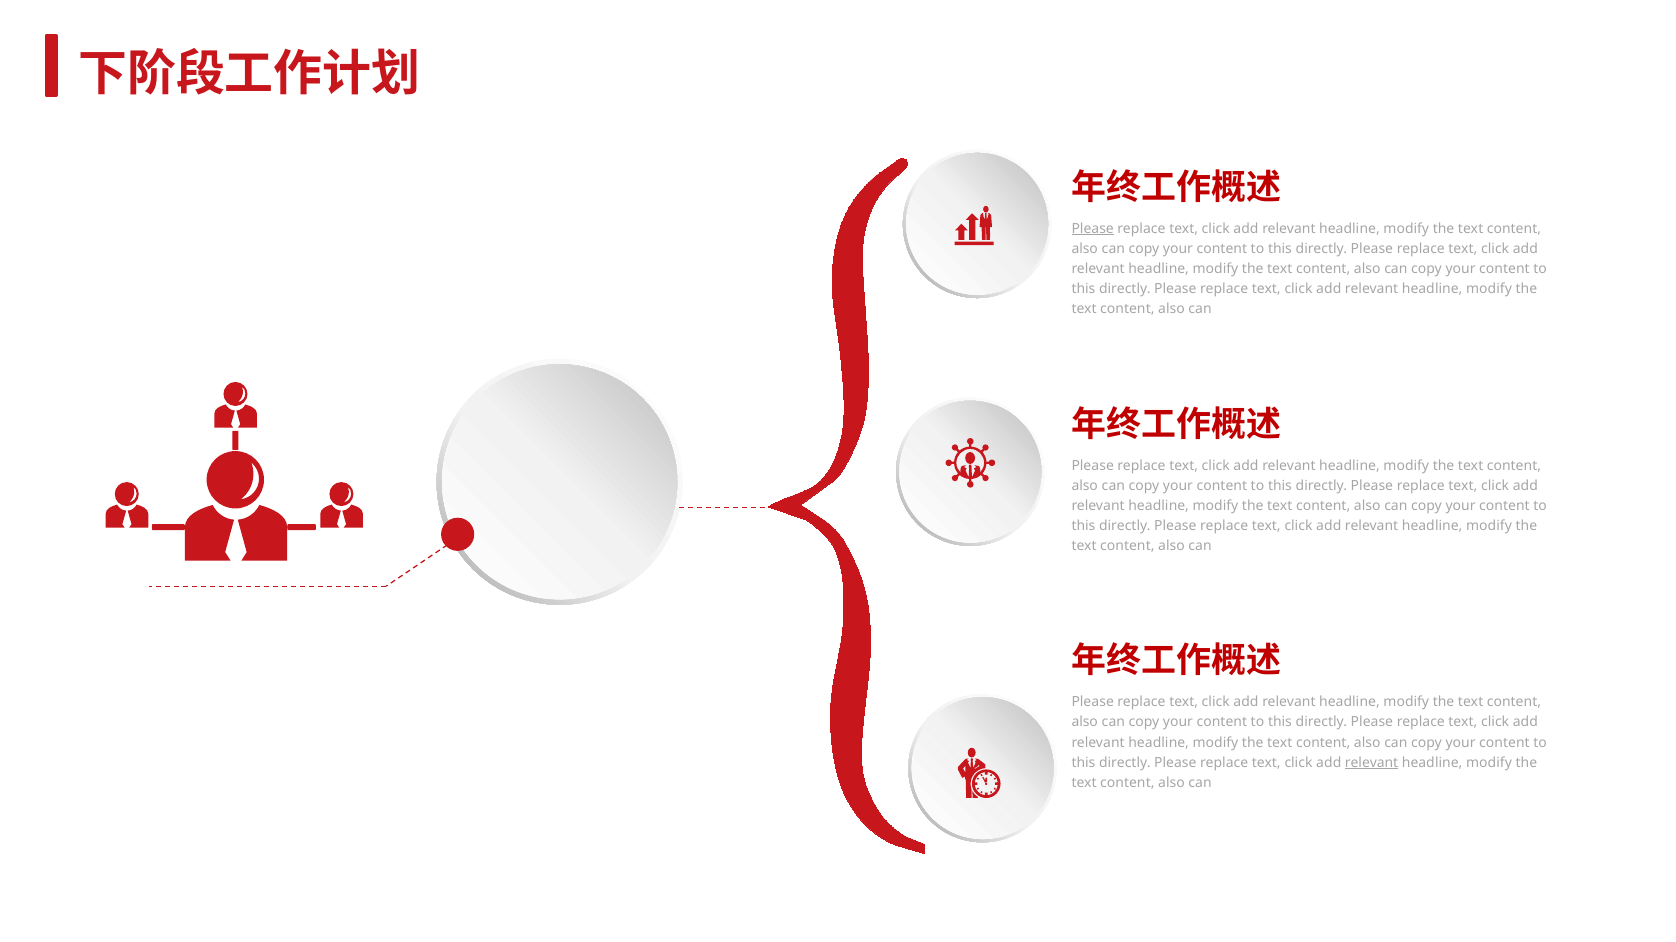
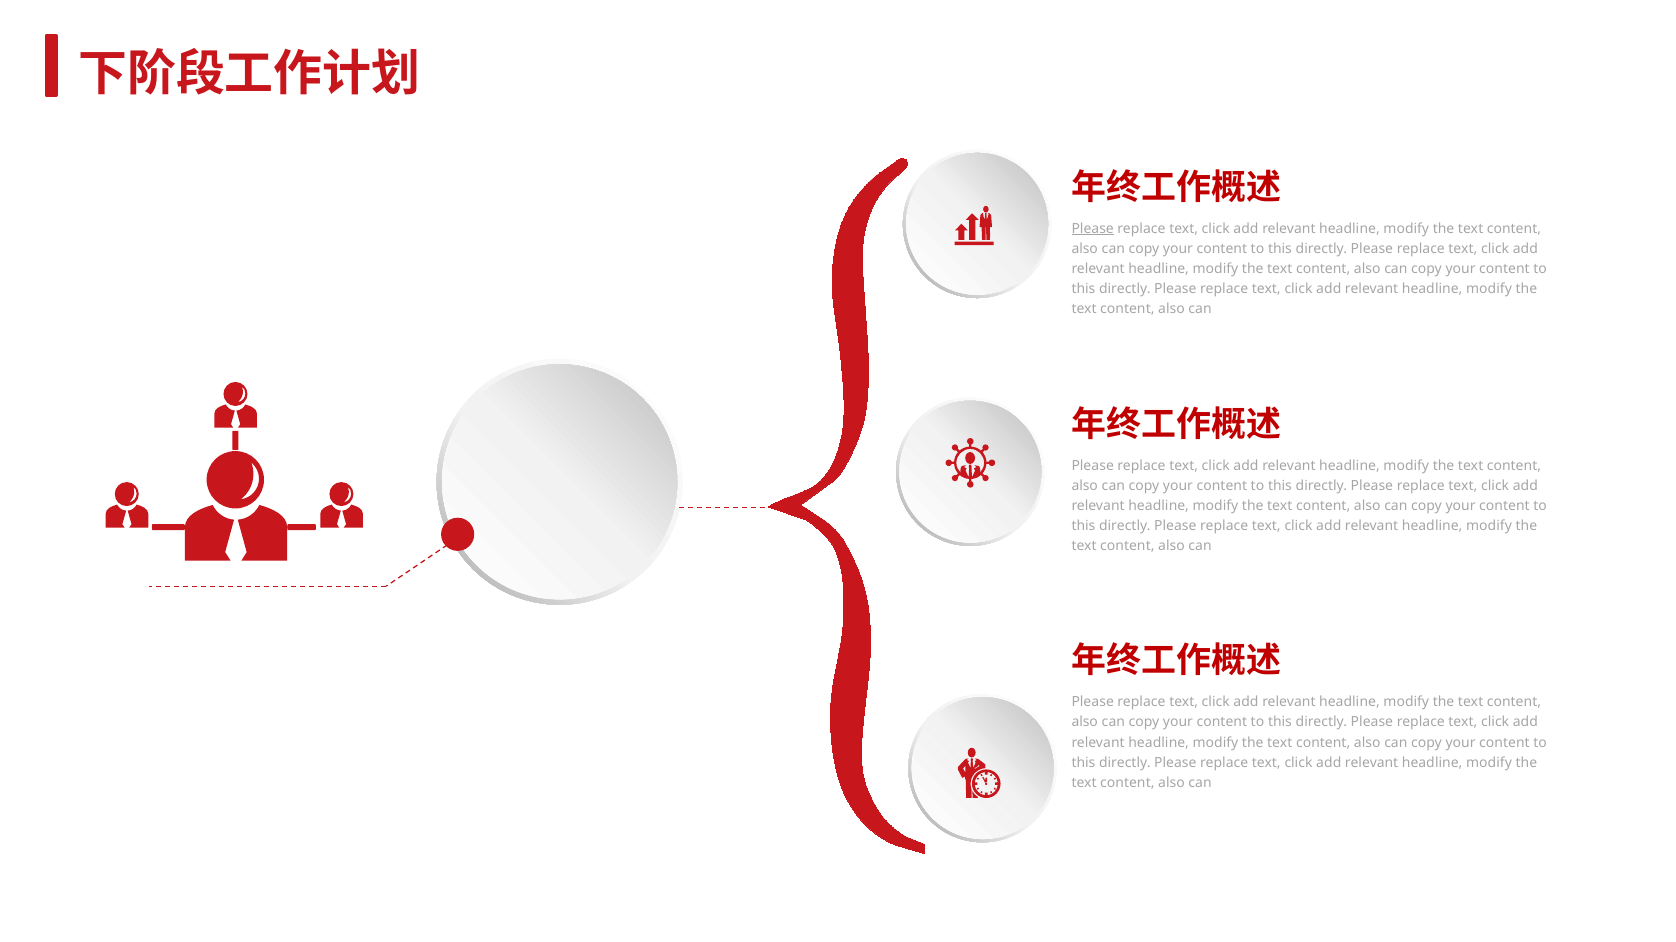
relevant at (1372, 763) underline: present -> none
